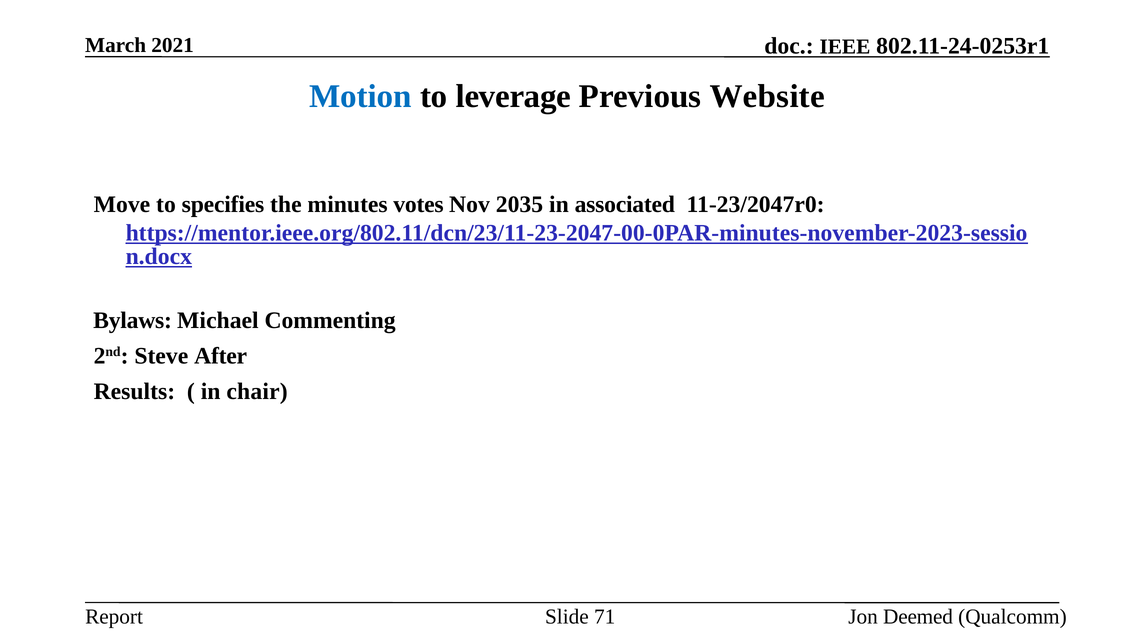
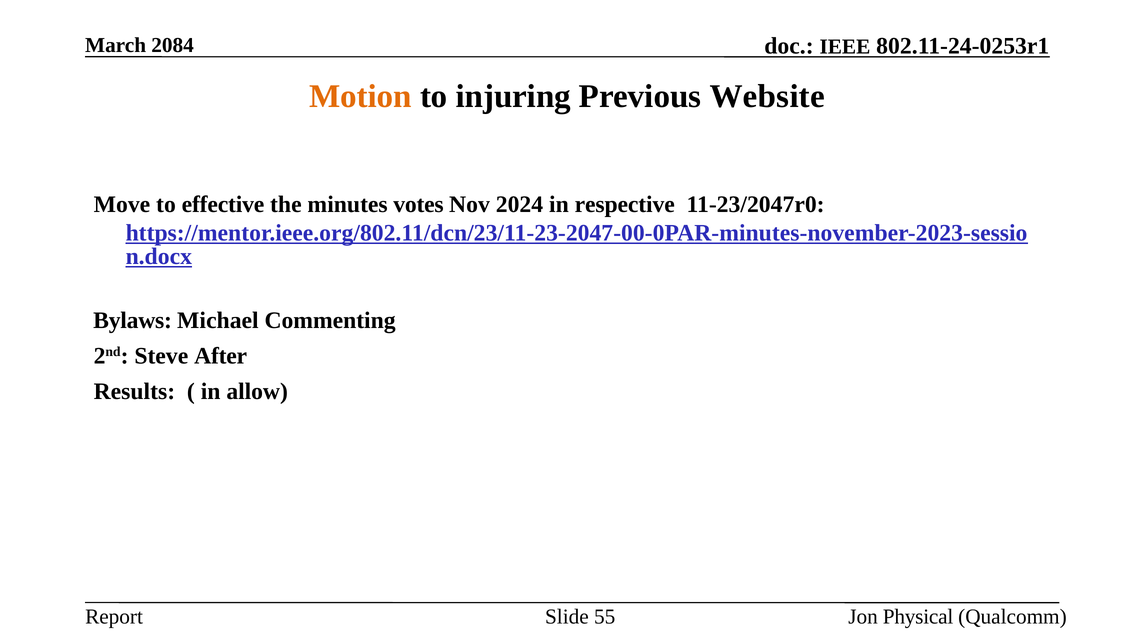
2021: 2021 -> 2084
Motion colour: blue -> orange
leverage: leverage -> injuring
specifies: specifies -> effective
2035: 2035 -> 2024
associated: associated -> respective
chair: chair -> allow
71: 71 -> 55
Deemed: Deemed -> Physical
